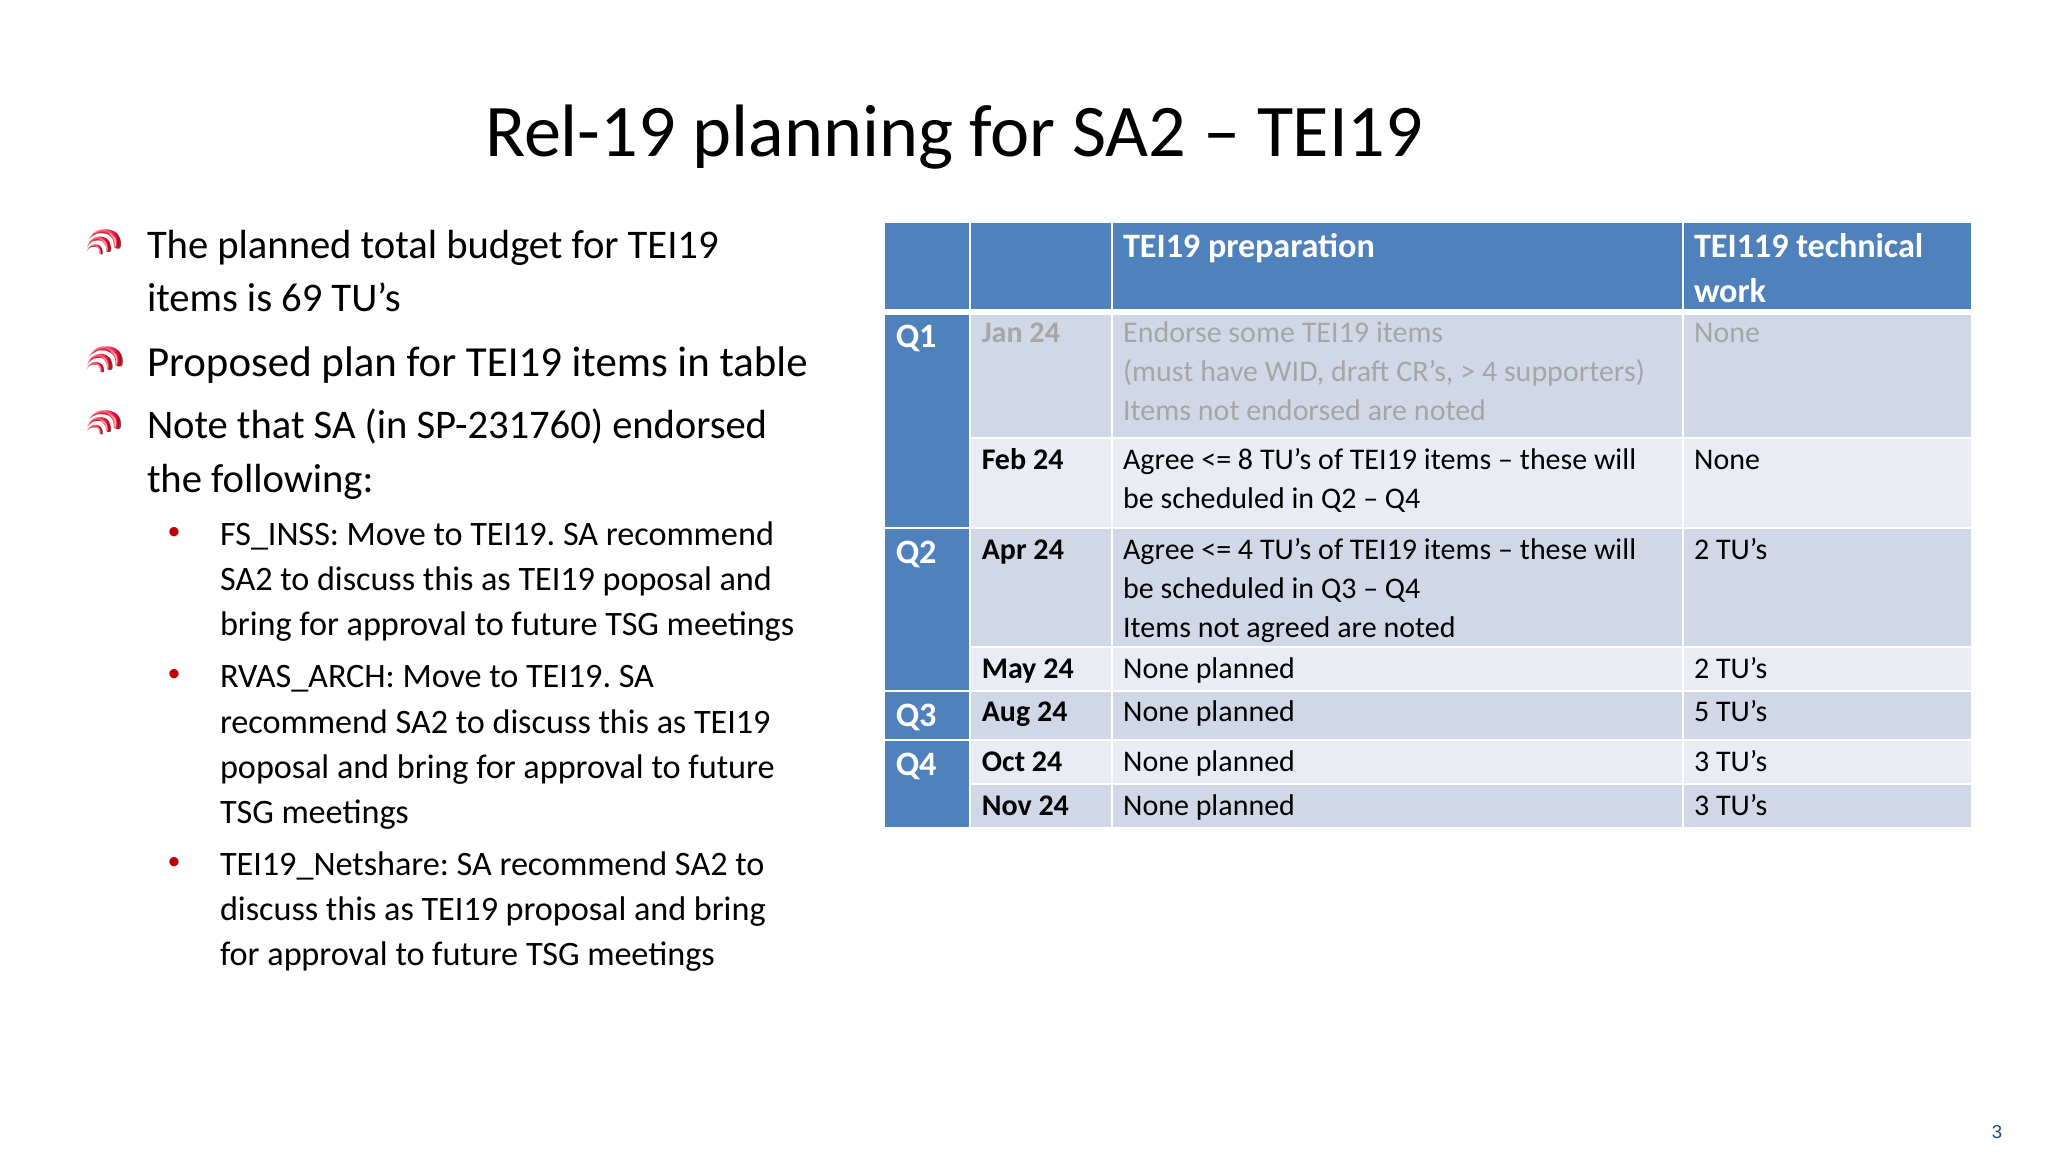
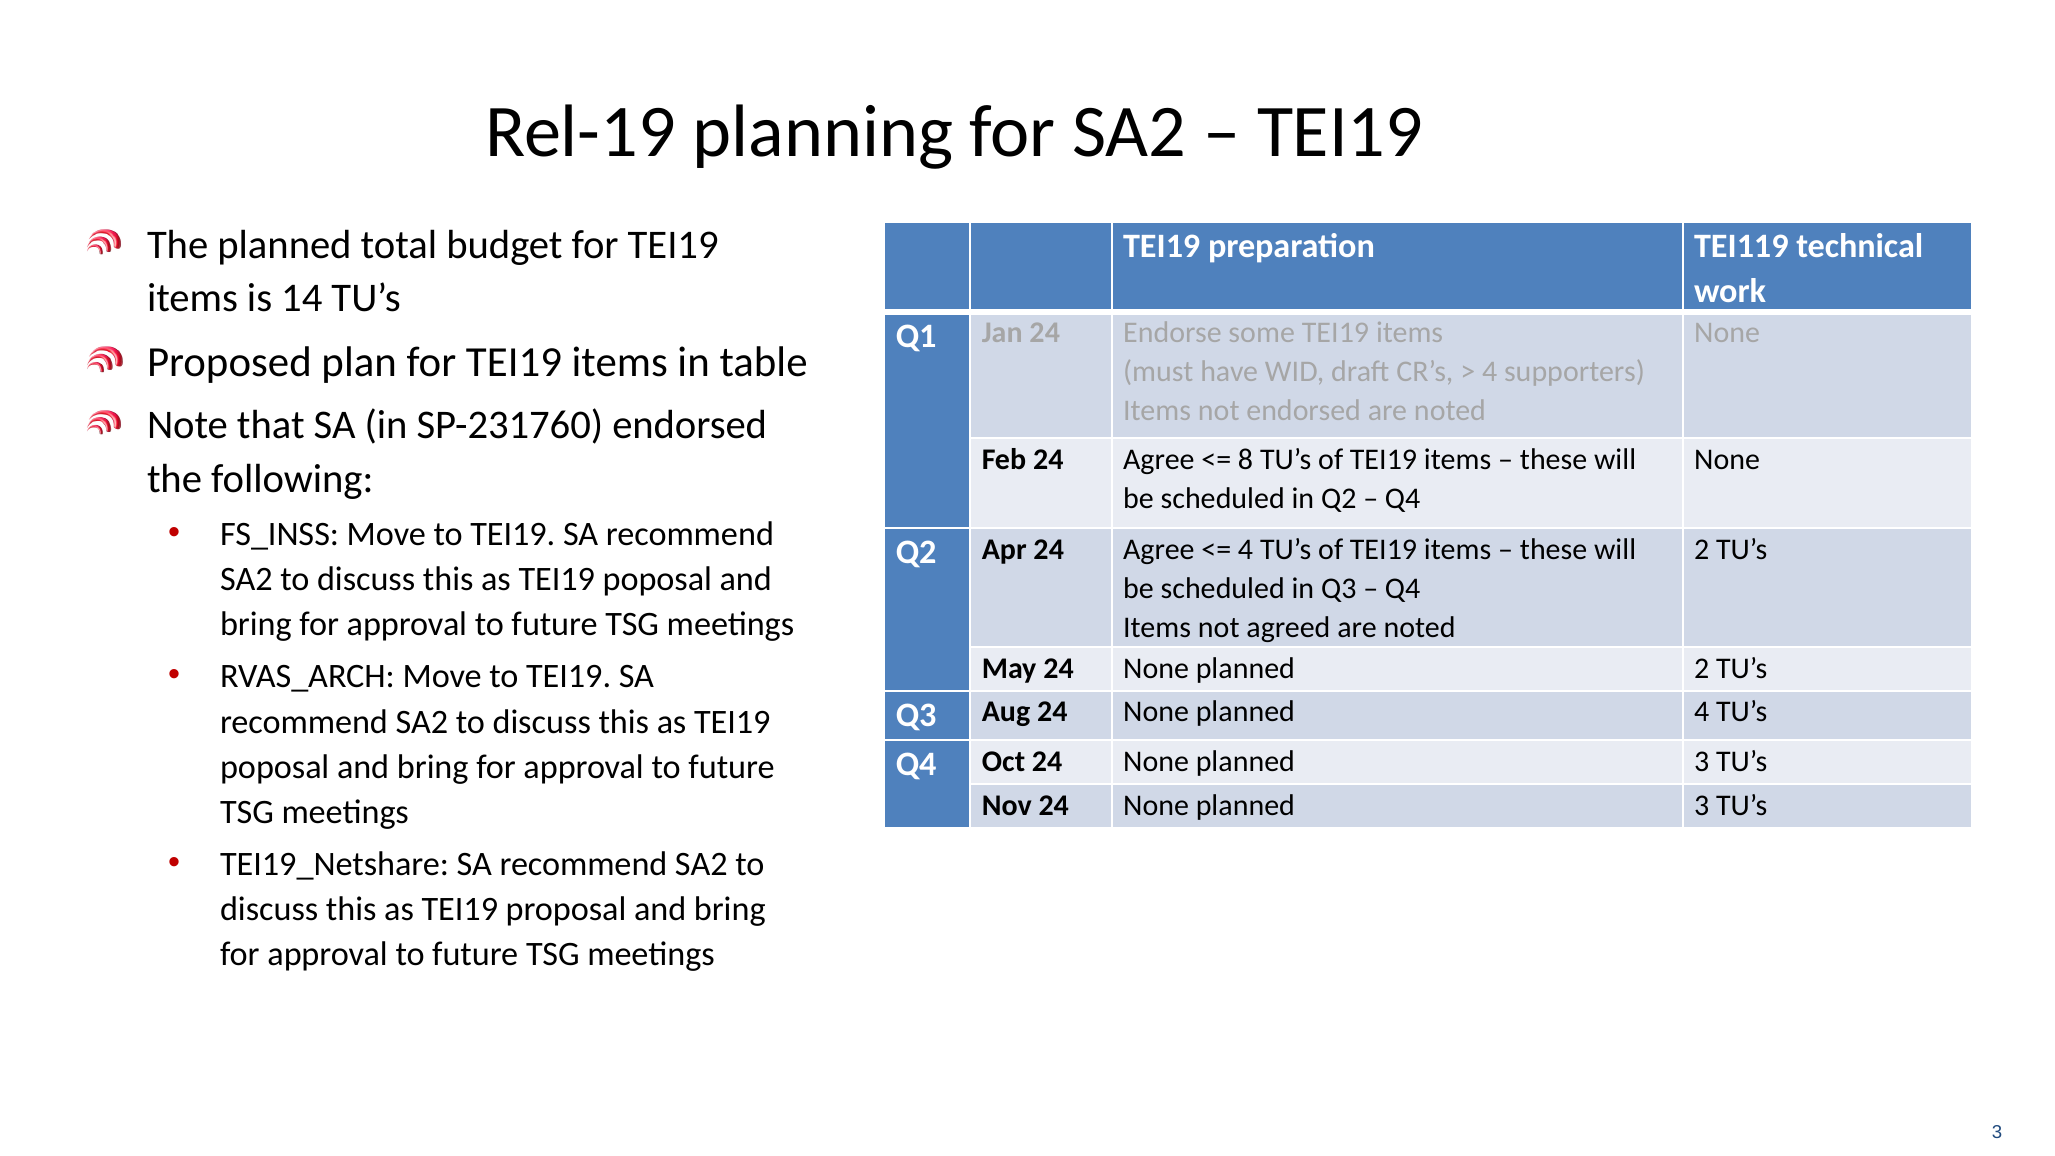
69: 69 -> 14
planned 5: 5 -> 4
